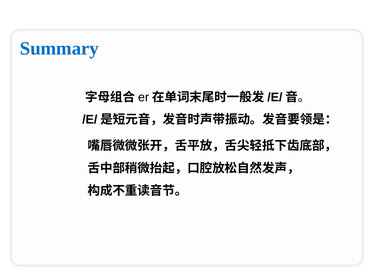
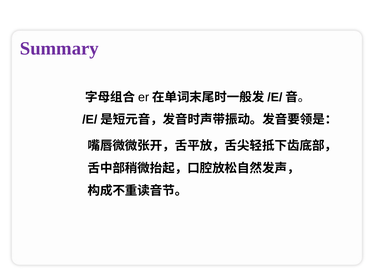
Summary colour: blue -> purple
